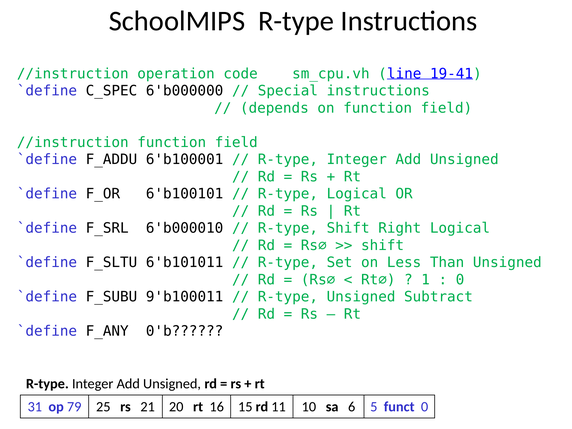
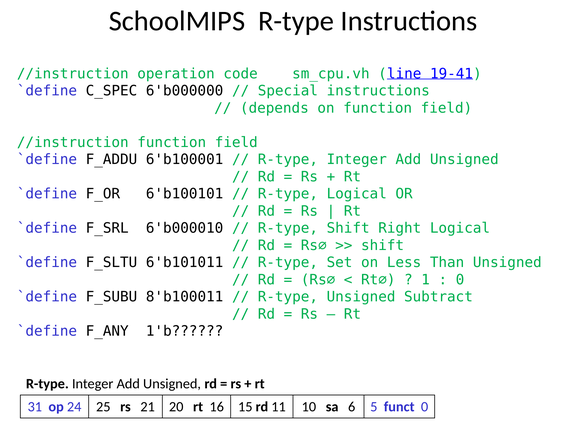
9'b100011: 9'b100011 -> 8'b100011
0'b: 0'b -> 1'b
79: 79 -> 24
